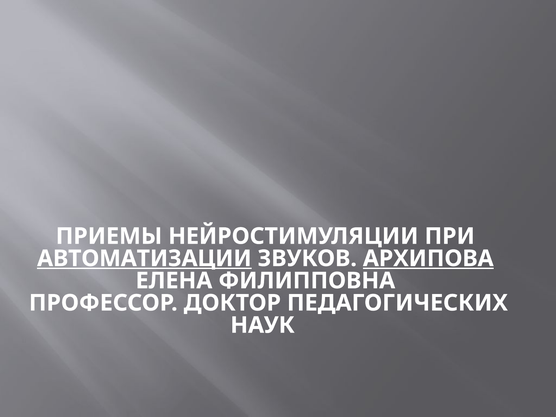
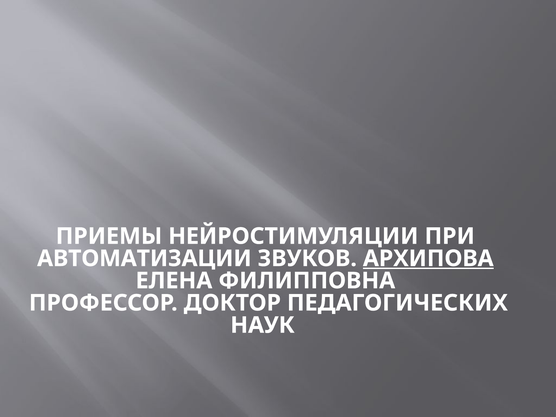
АВТОМАТИЗАЦИИ underline: present -> none
